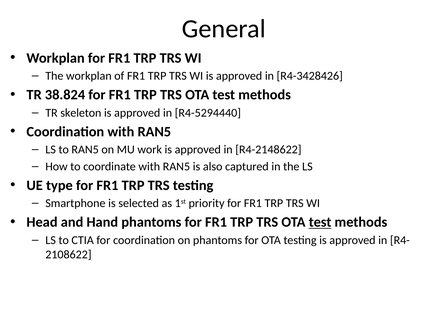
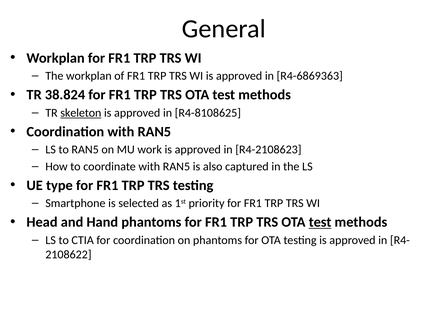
R4-3428426: R4-3428426 -> R4-6869363
skeleton underline: none -> present
R4-5294440: R4-5294440 -> R4-8108625
R4-2148622: R4-2148622 -> R4-2108623
